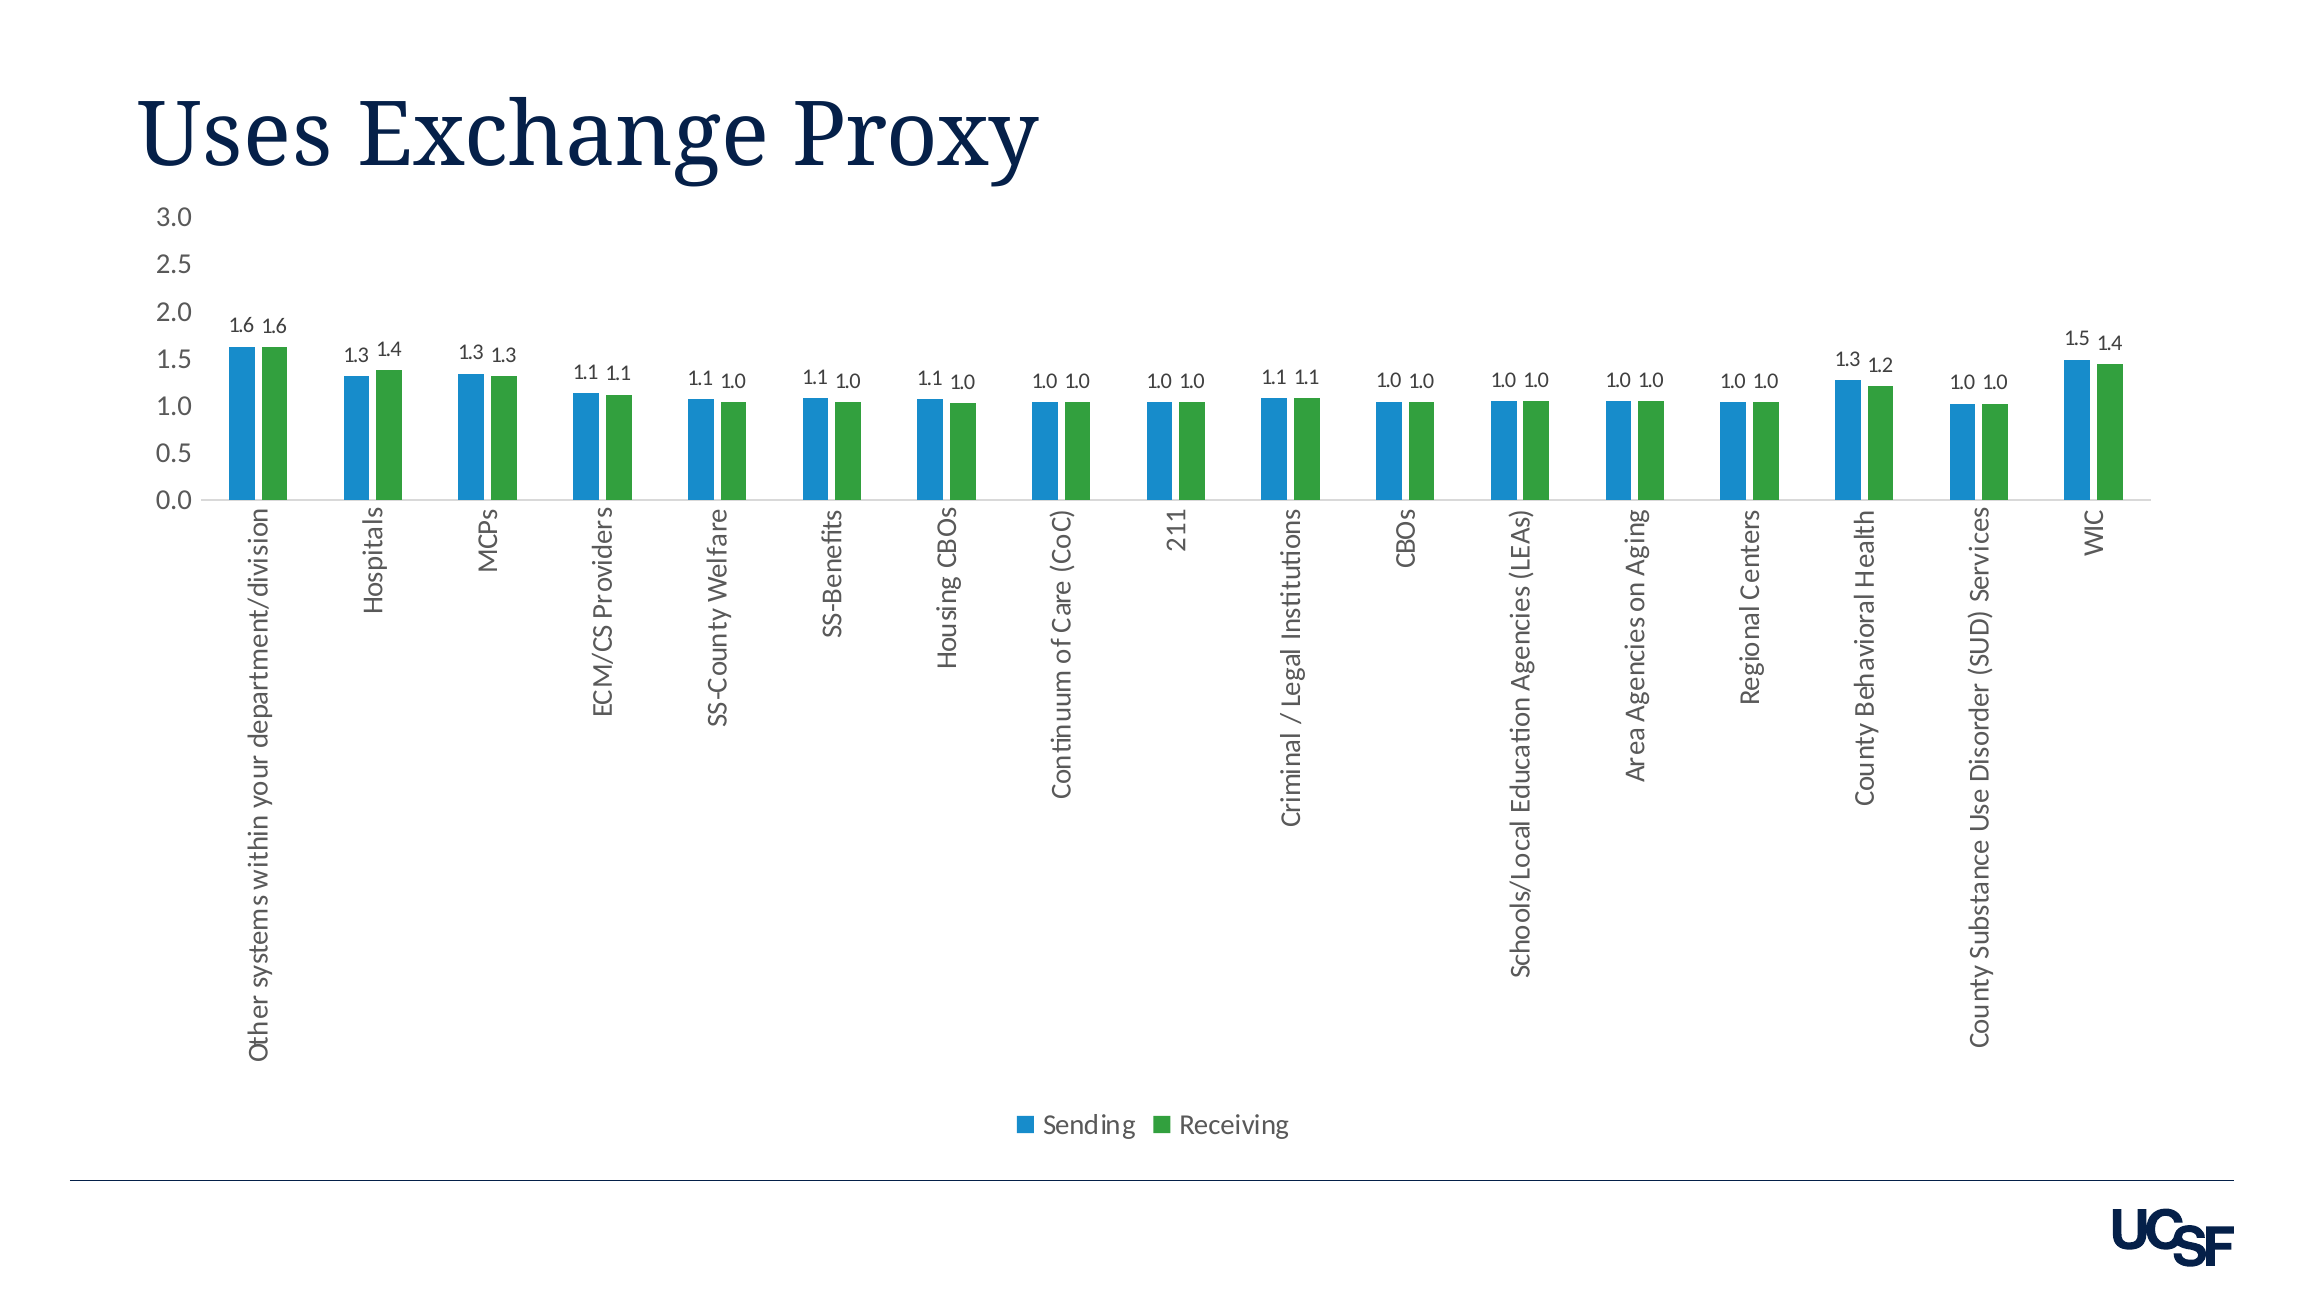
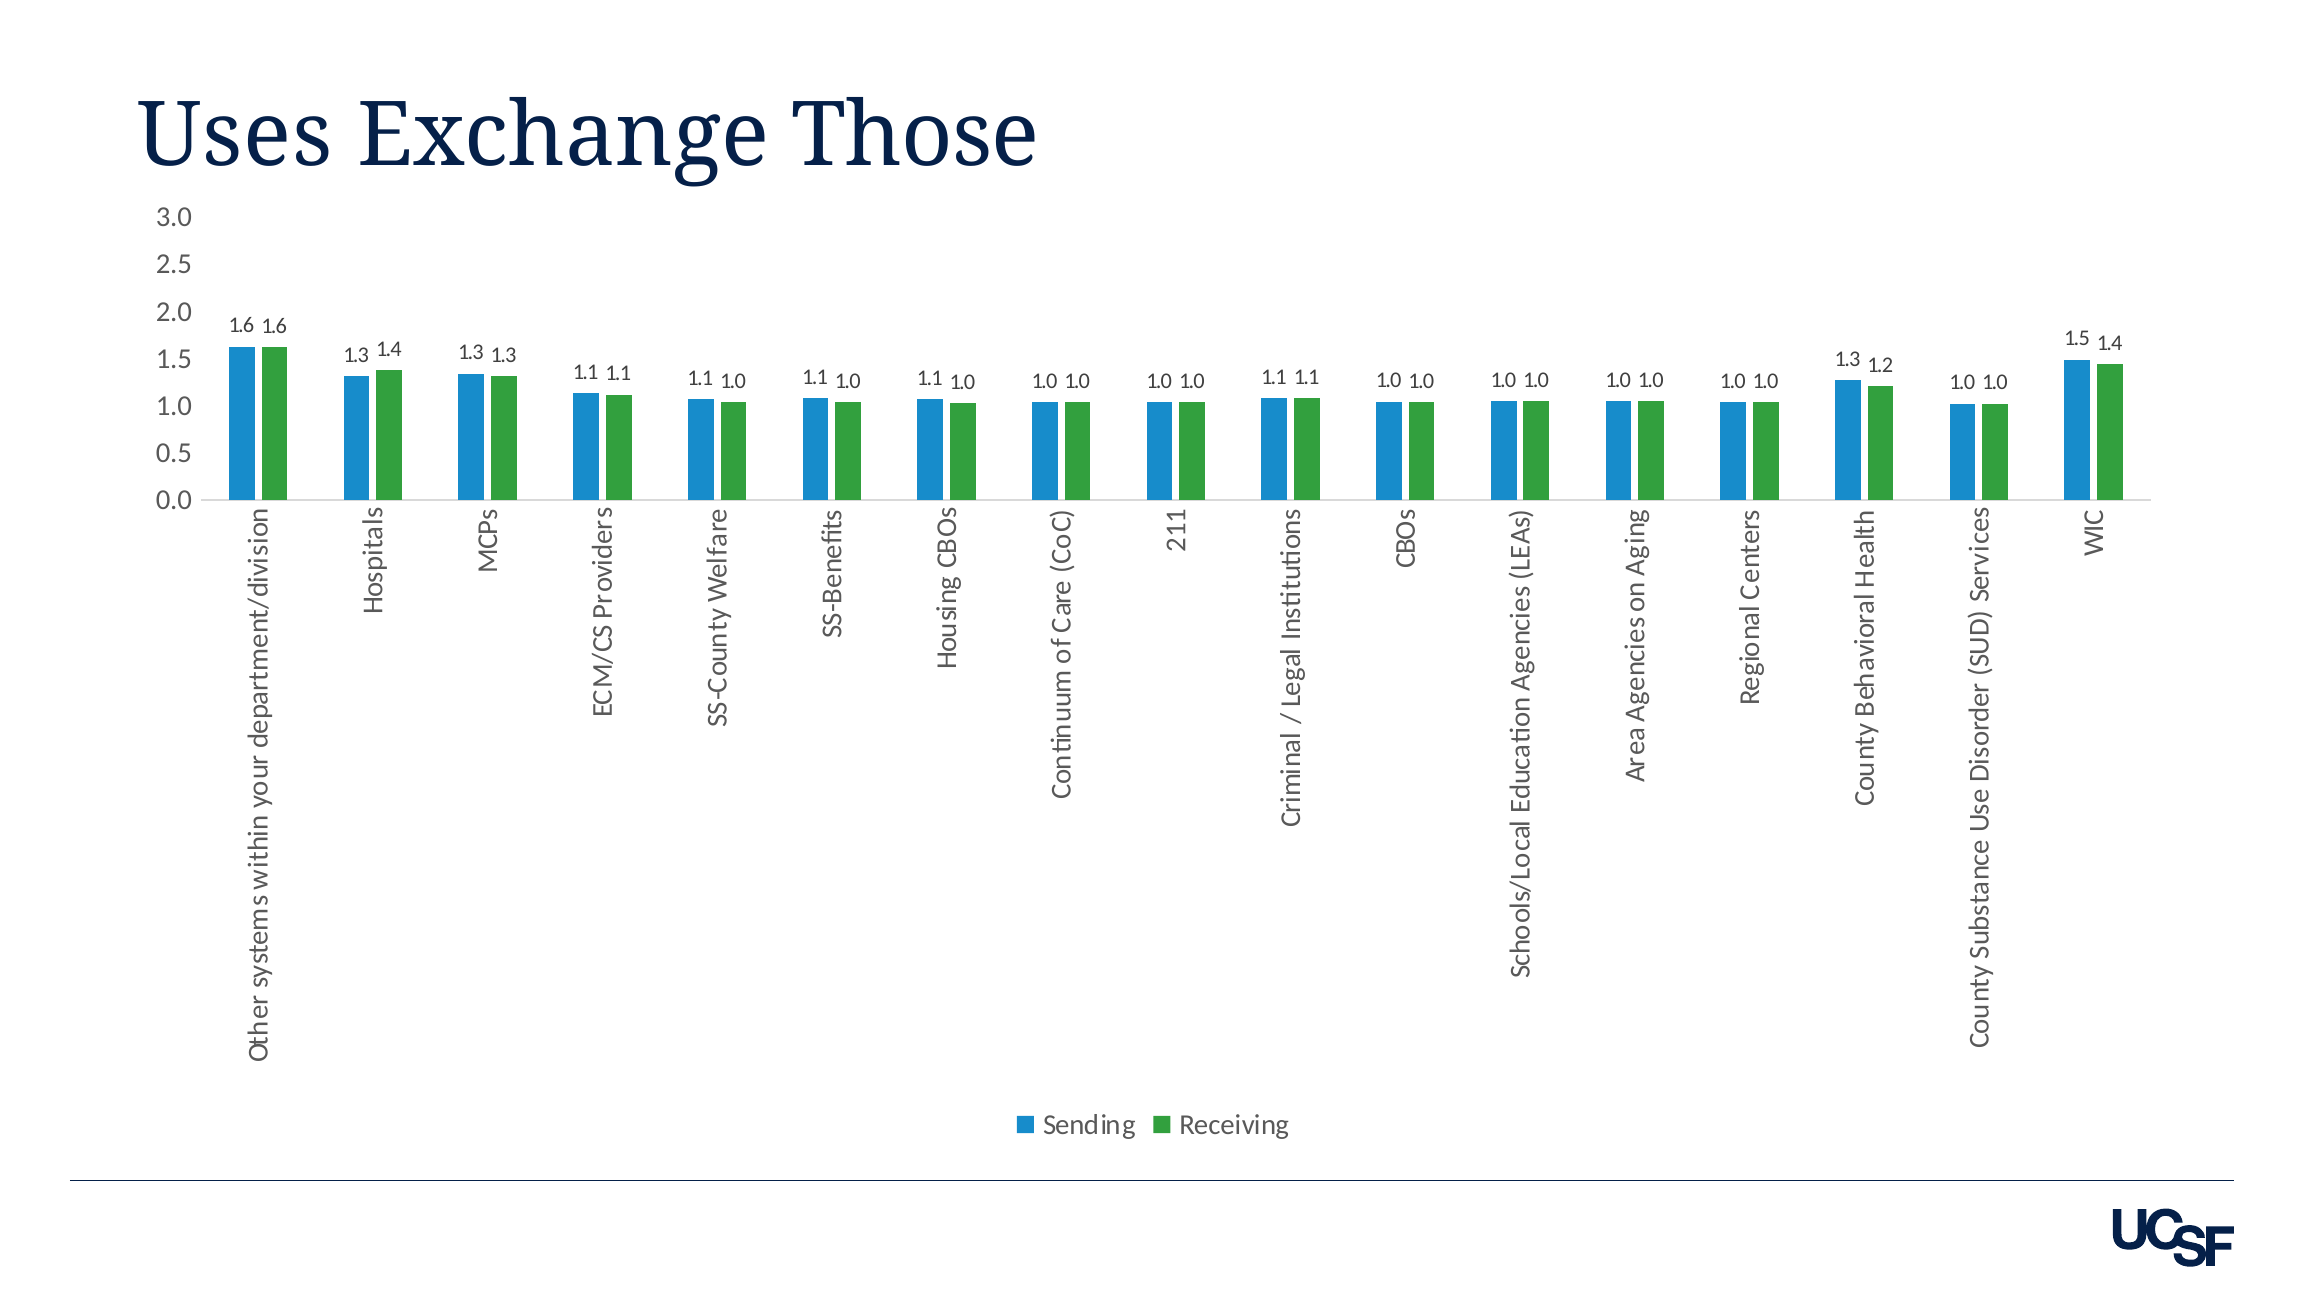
Proxy: Proxy -> Those
